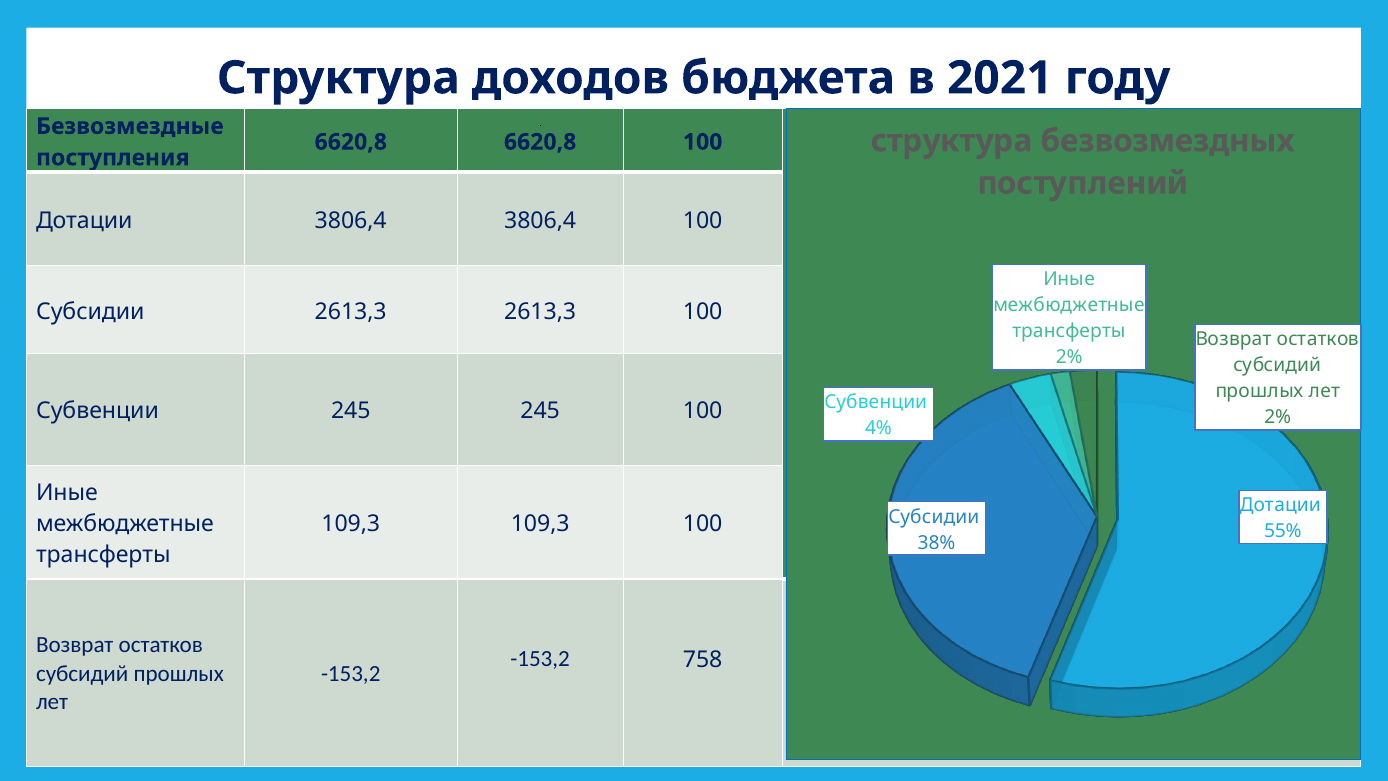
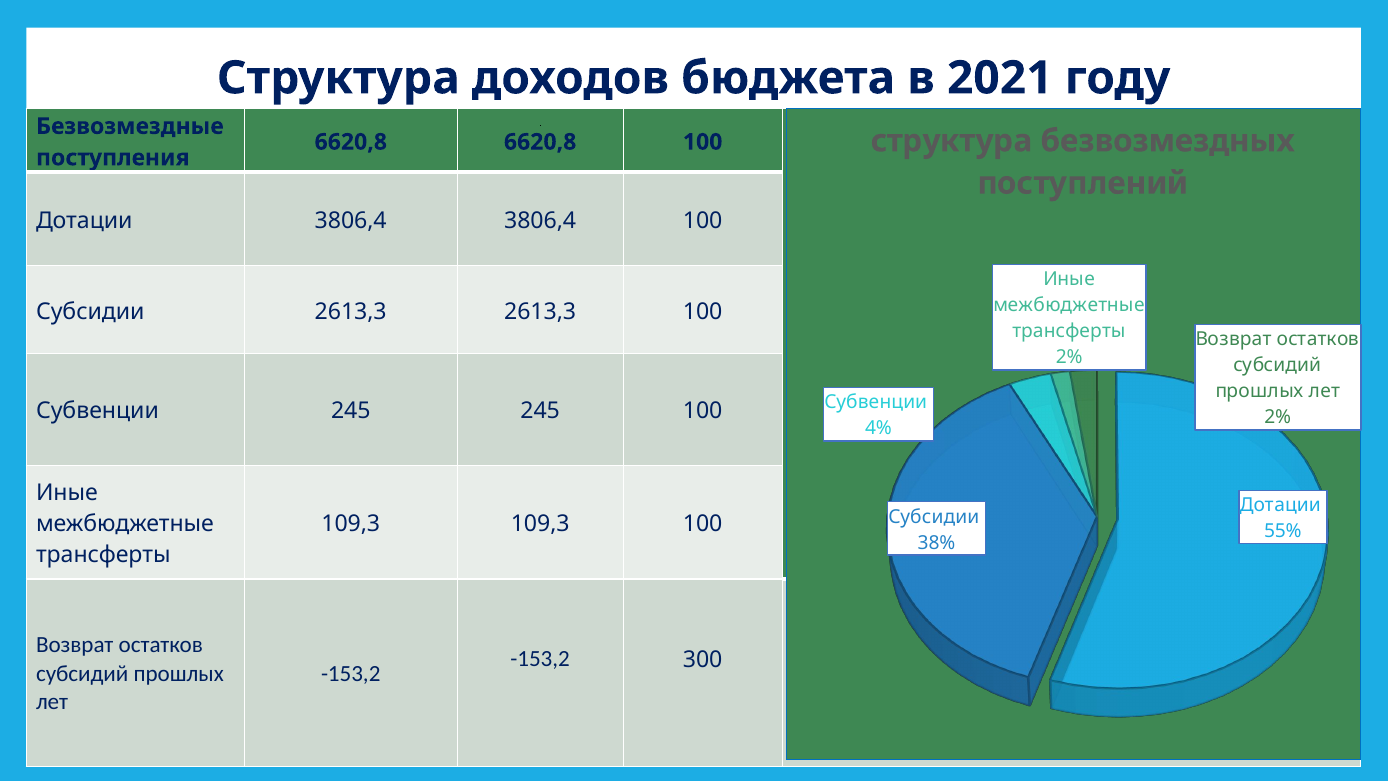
758: 758 -> 300
